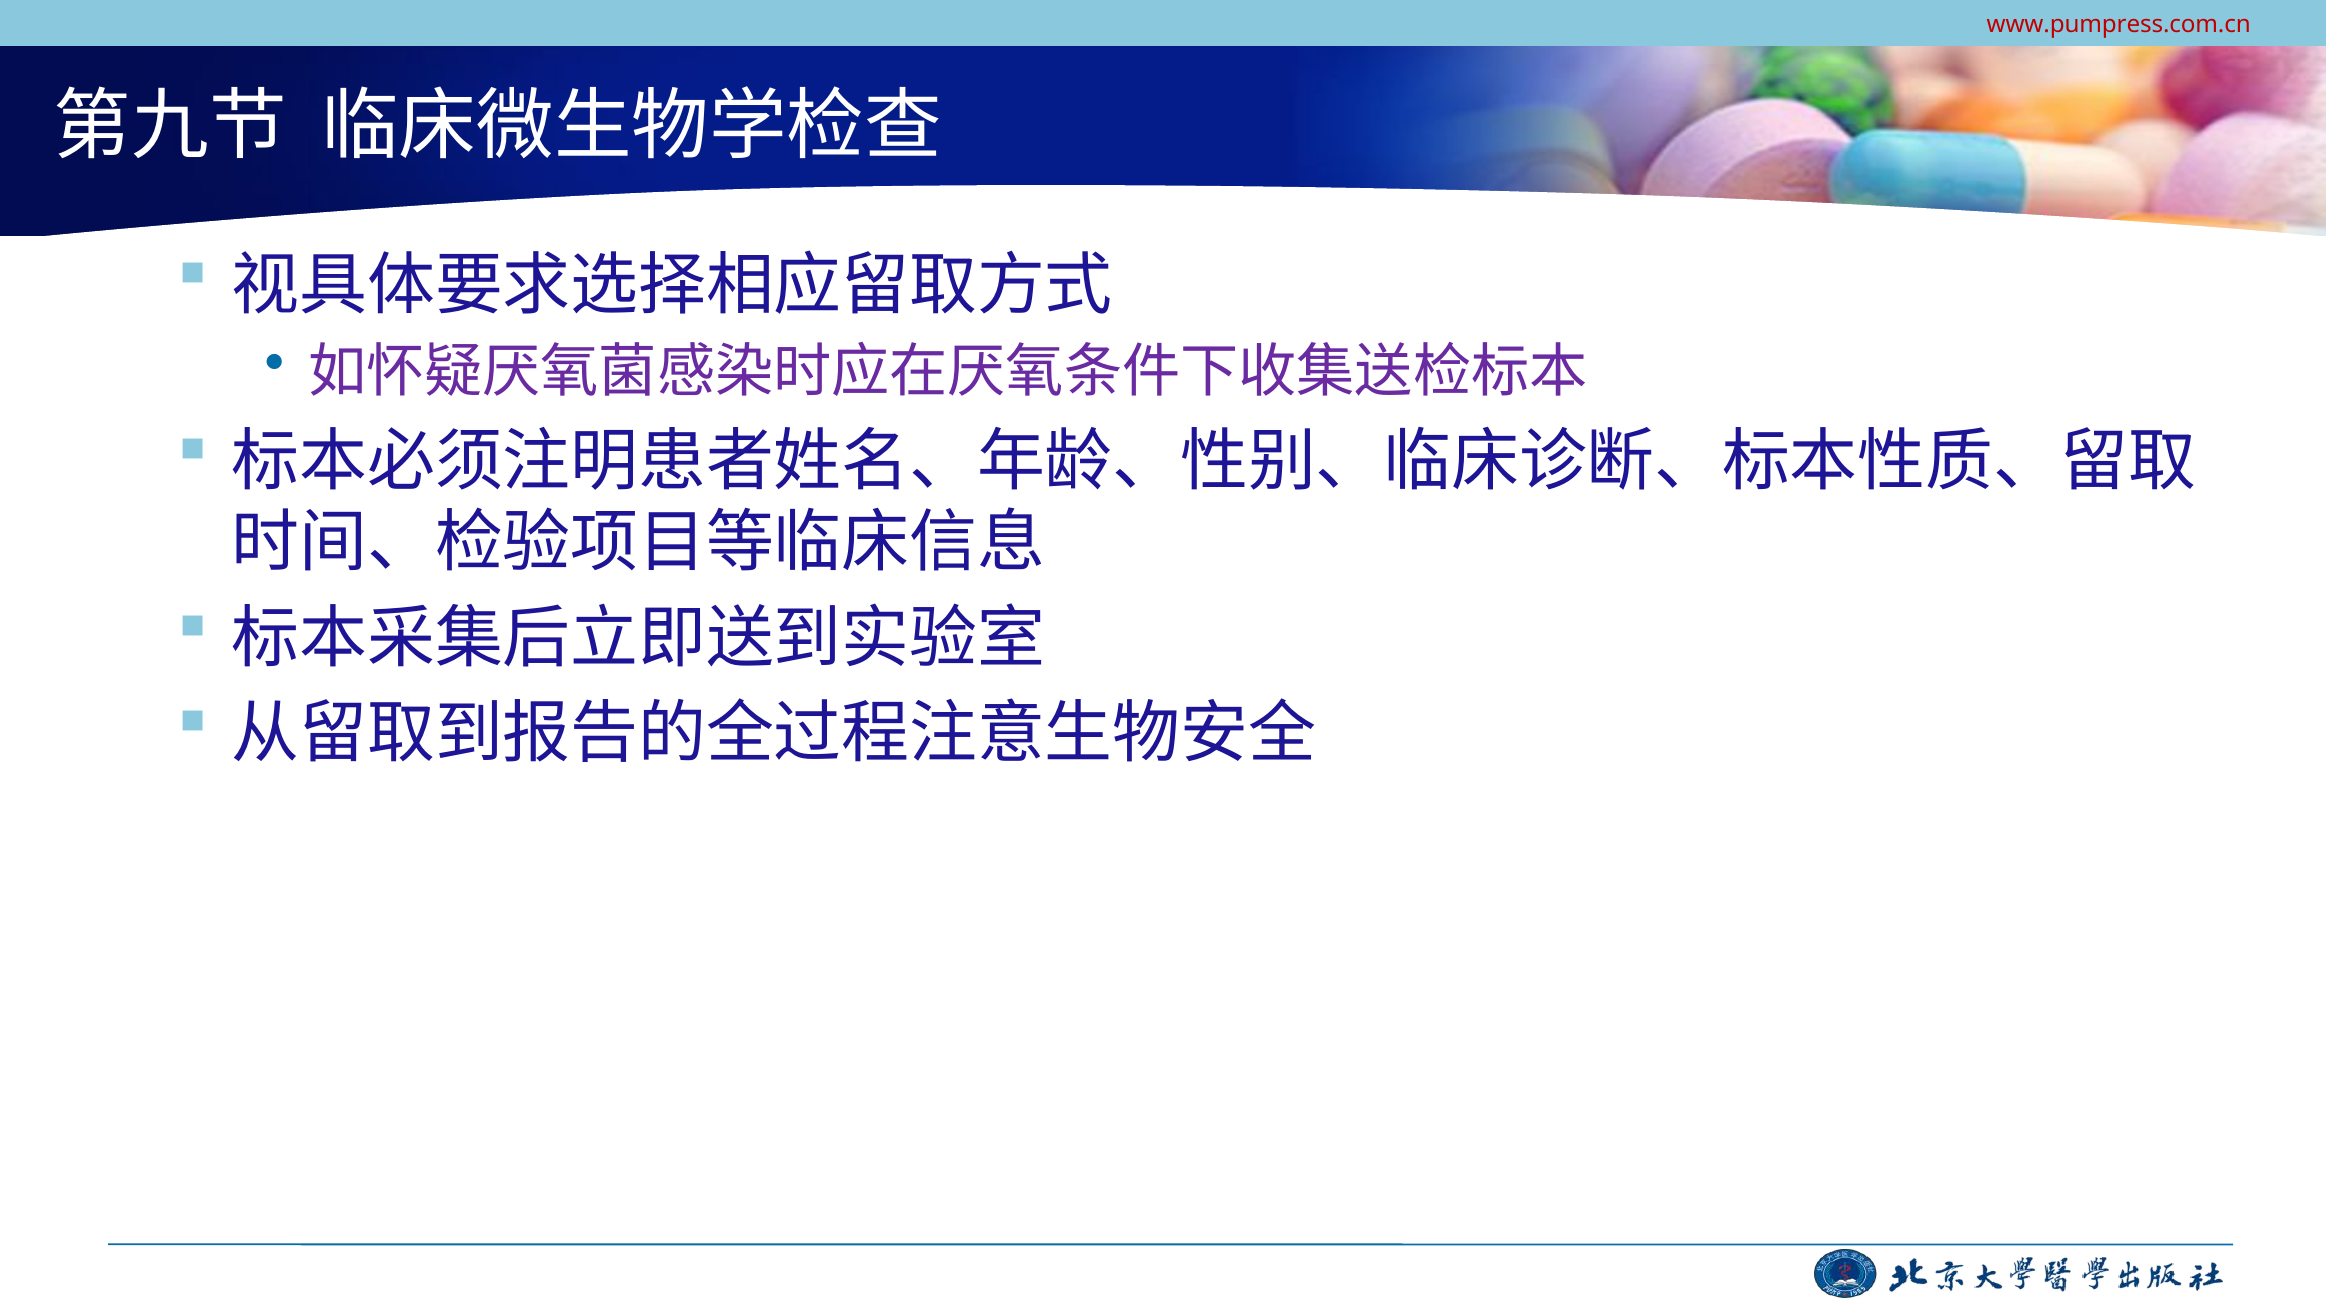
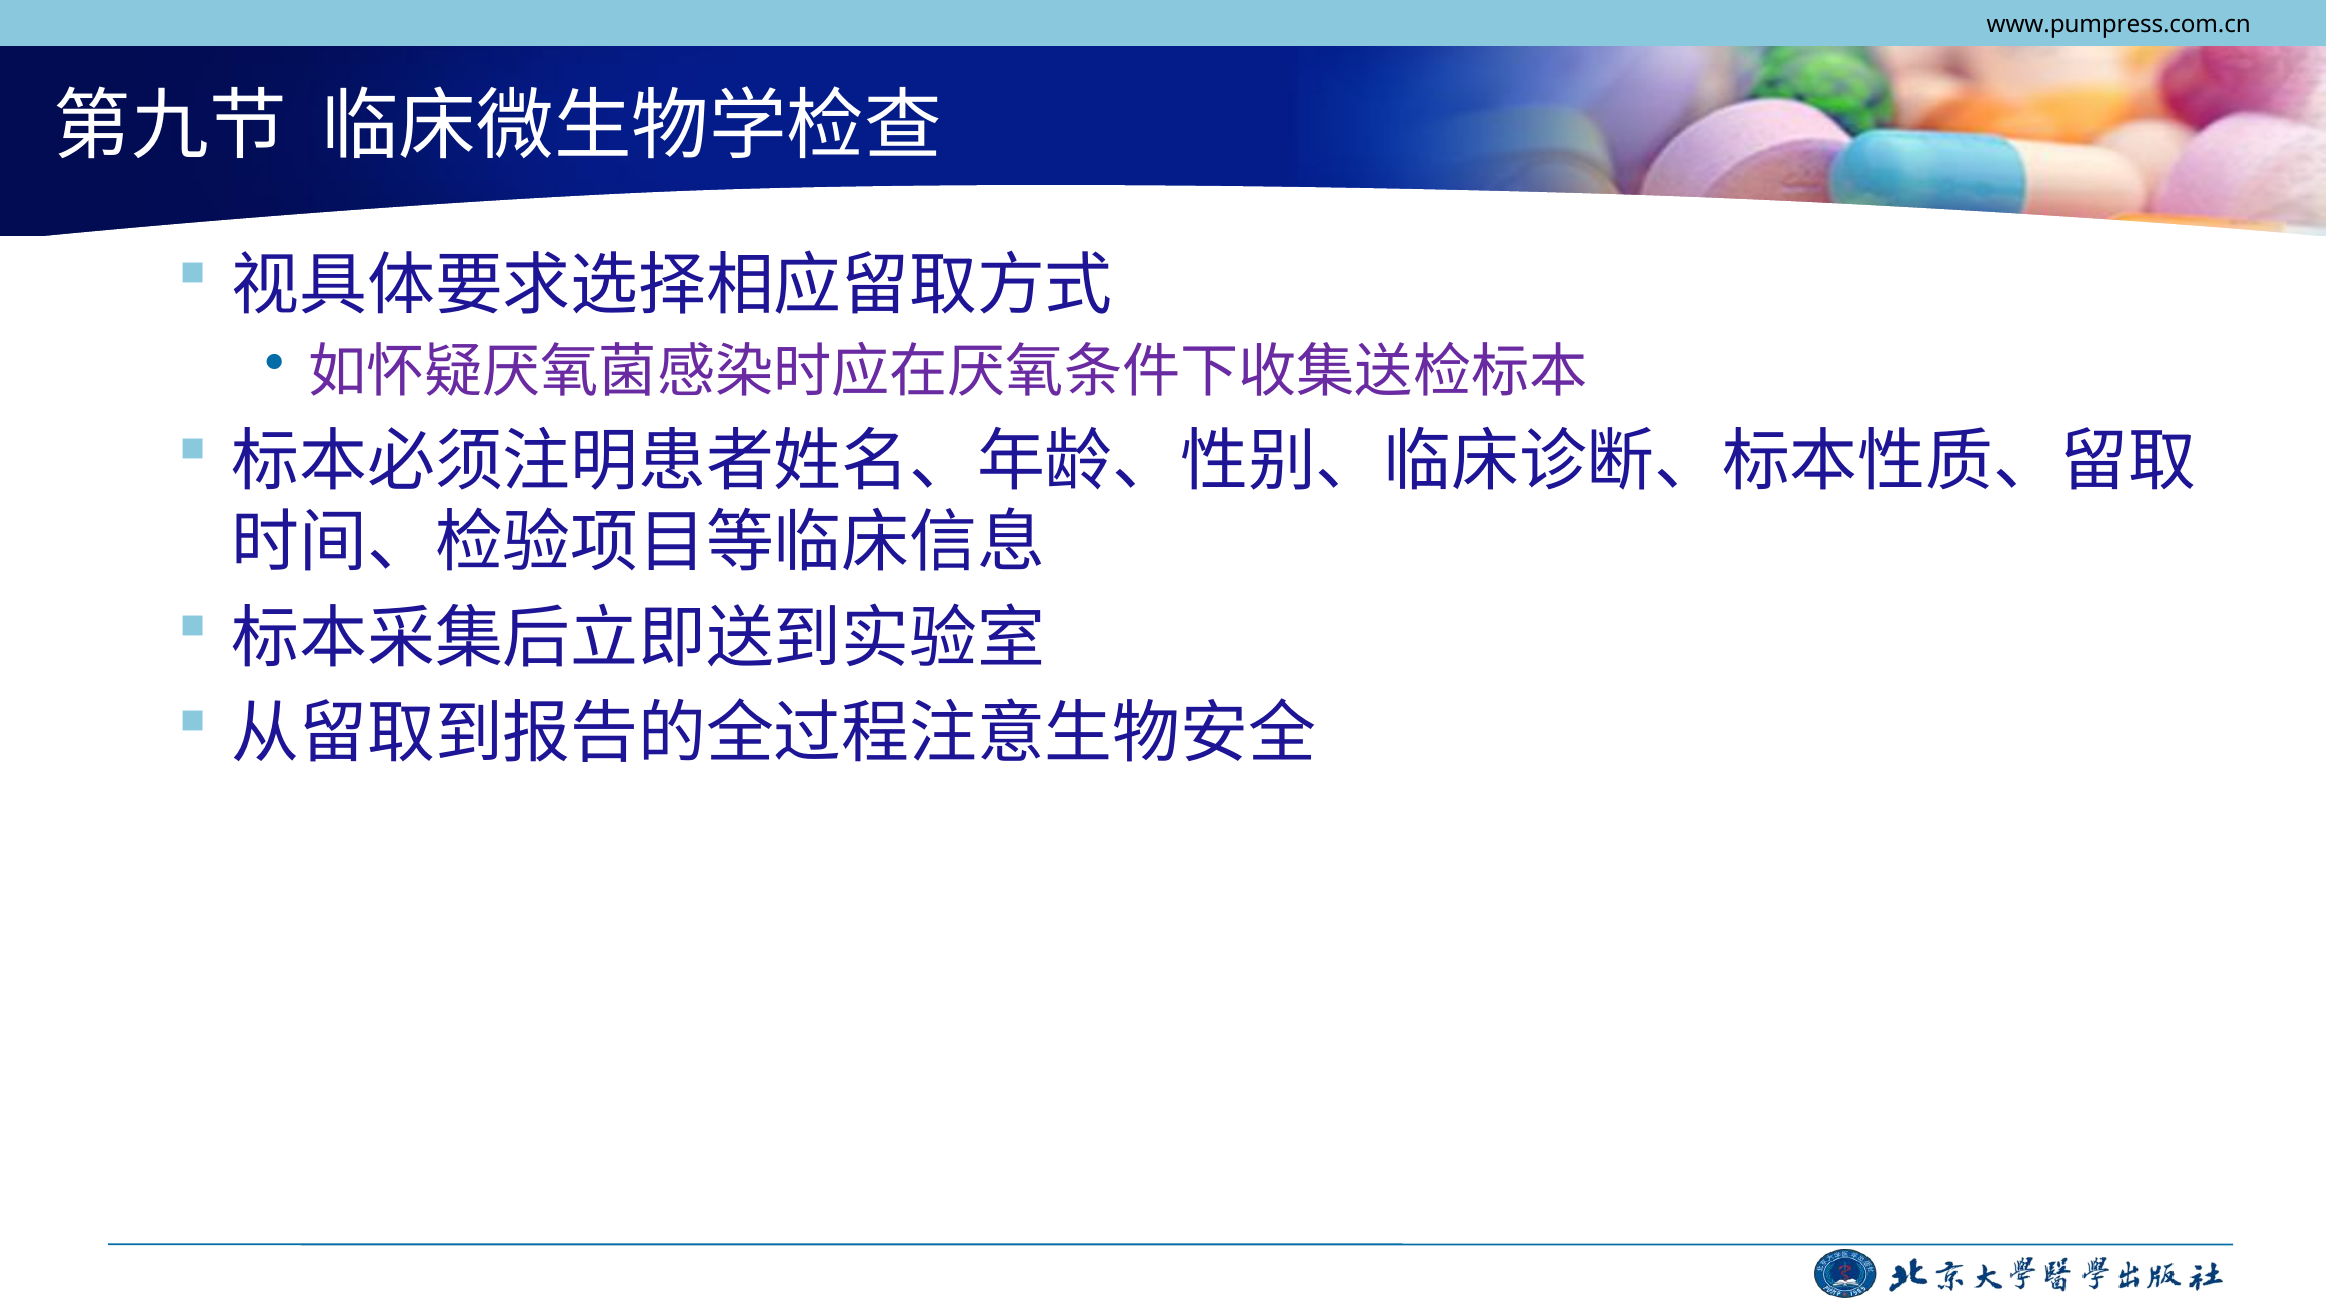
www.pumpress.com.cn colour: red -> black
